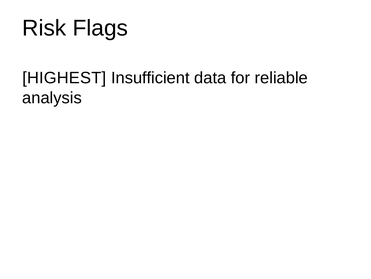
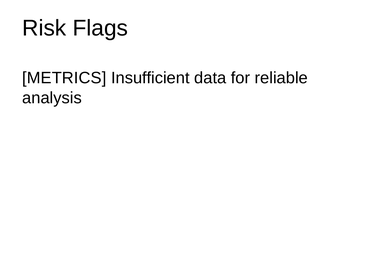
HIGHEST: HIGHEST -> METRICS
